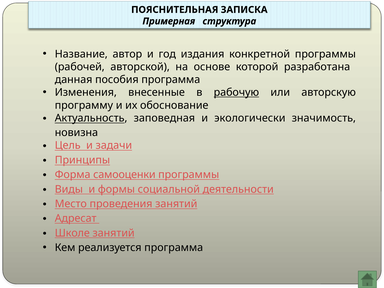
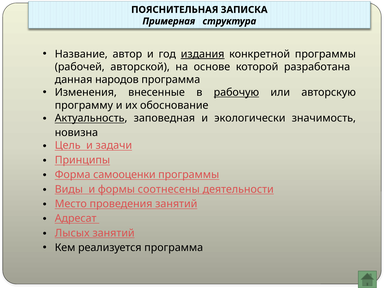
издания underline: none -> present
пособия: пособия -> народов
социальной: социальной -> соотнесены
Школе: Школе -> Лысых
